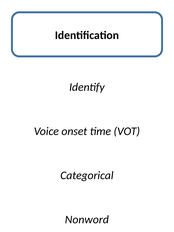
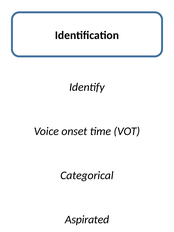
Nonword: Nonword -> Aspirated
